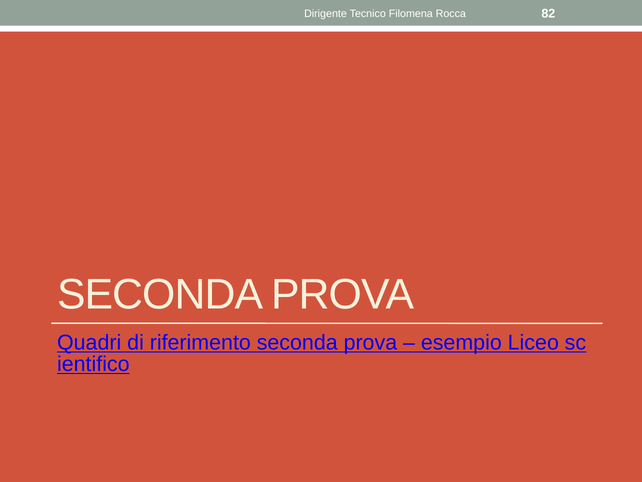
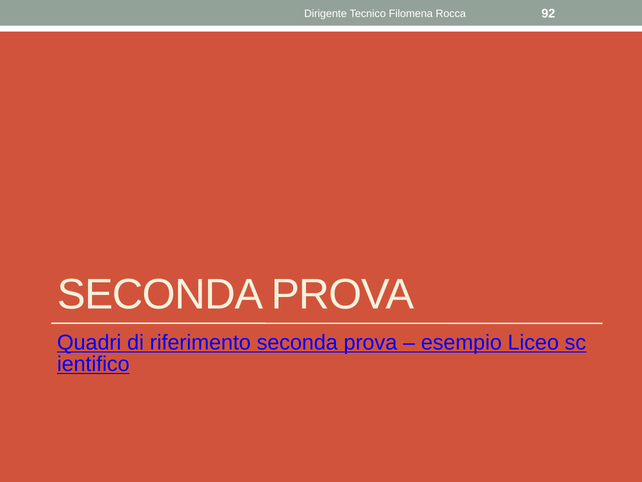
82: 82 -> 92
